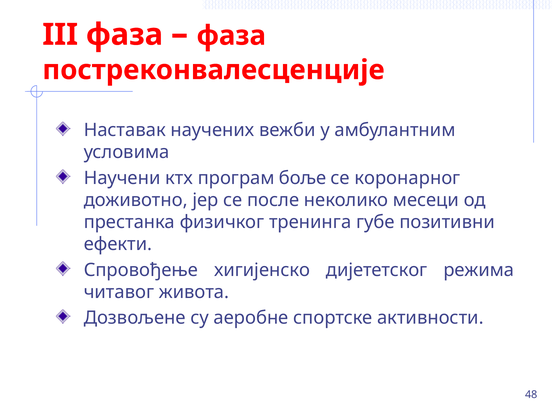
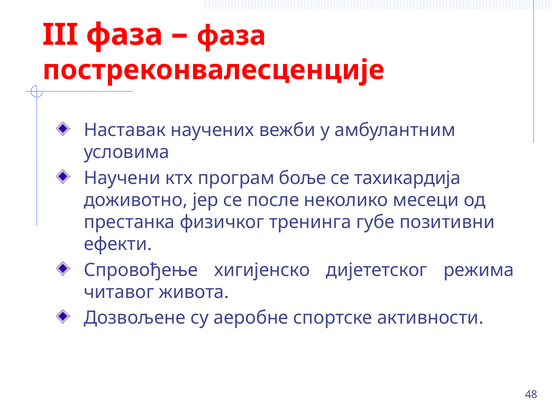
коронарног: коронарног -> тахикардија
